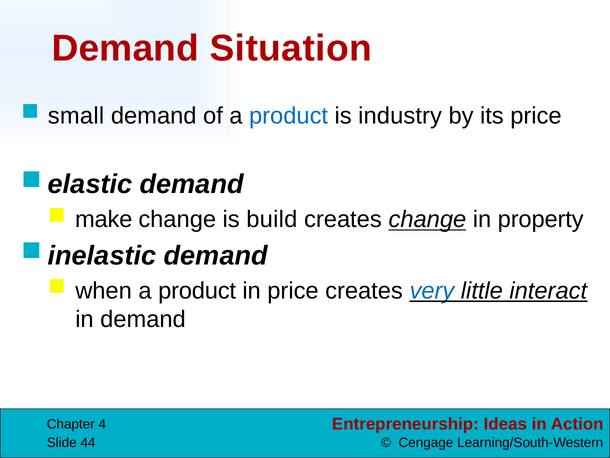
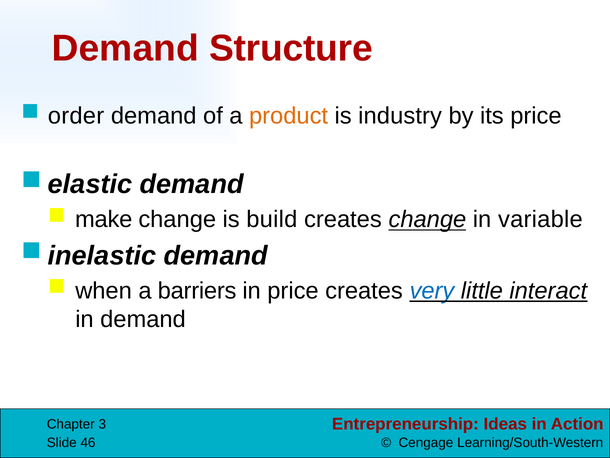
Situation: Situation -> Structure
small: small -> order
product at (289, 116) colour: blue -> orange
property: property -> variable
when a product: product -> barriers
4: 4 -> 3
44: 44 -> 46
